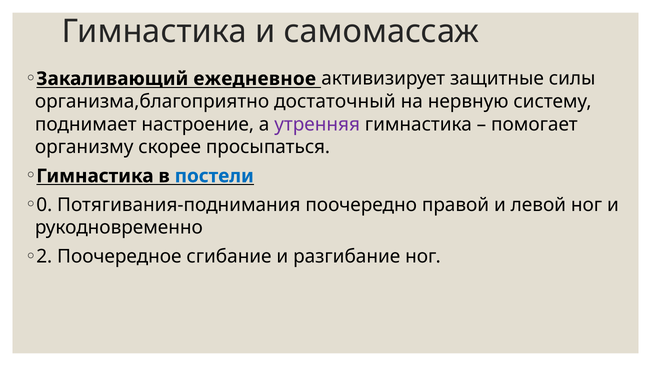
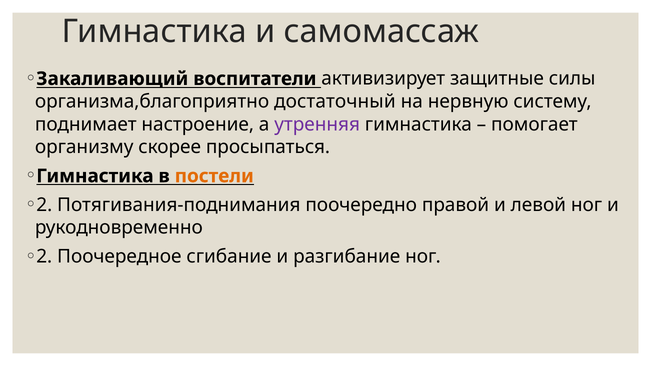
ежедневное: ежедневное -> воспитатели
постели colour: blue -> orange
0 at (44, 205): 0 -> 2
